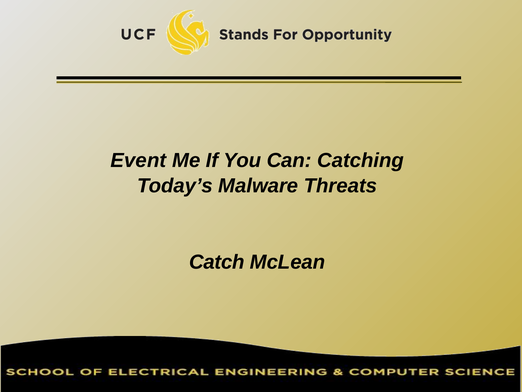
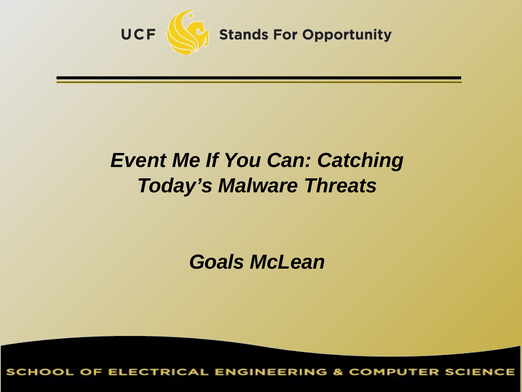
Catch: Catch -> Goals
